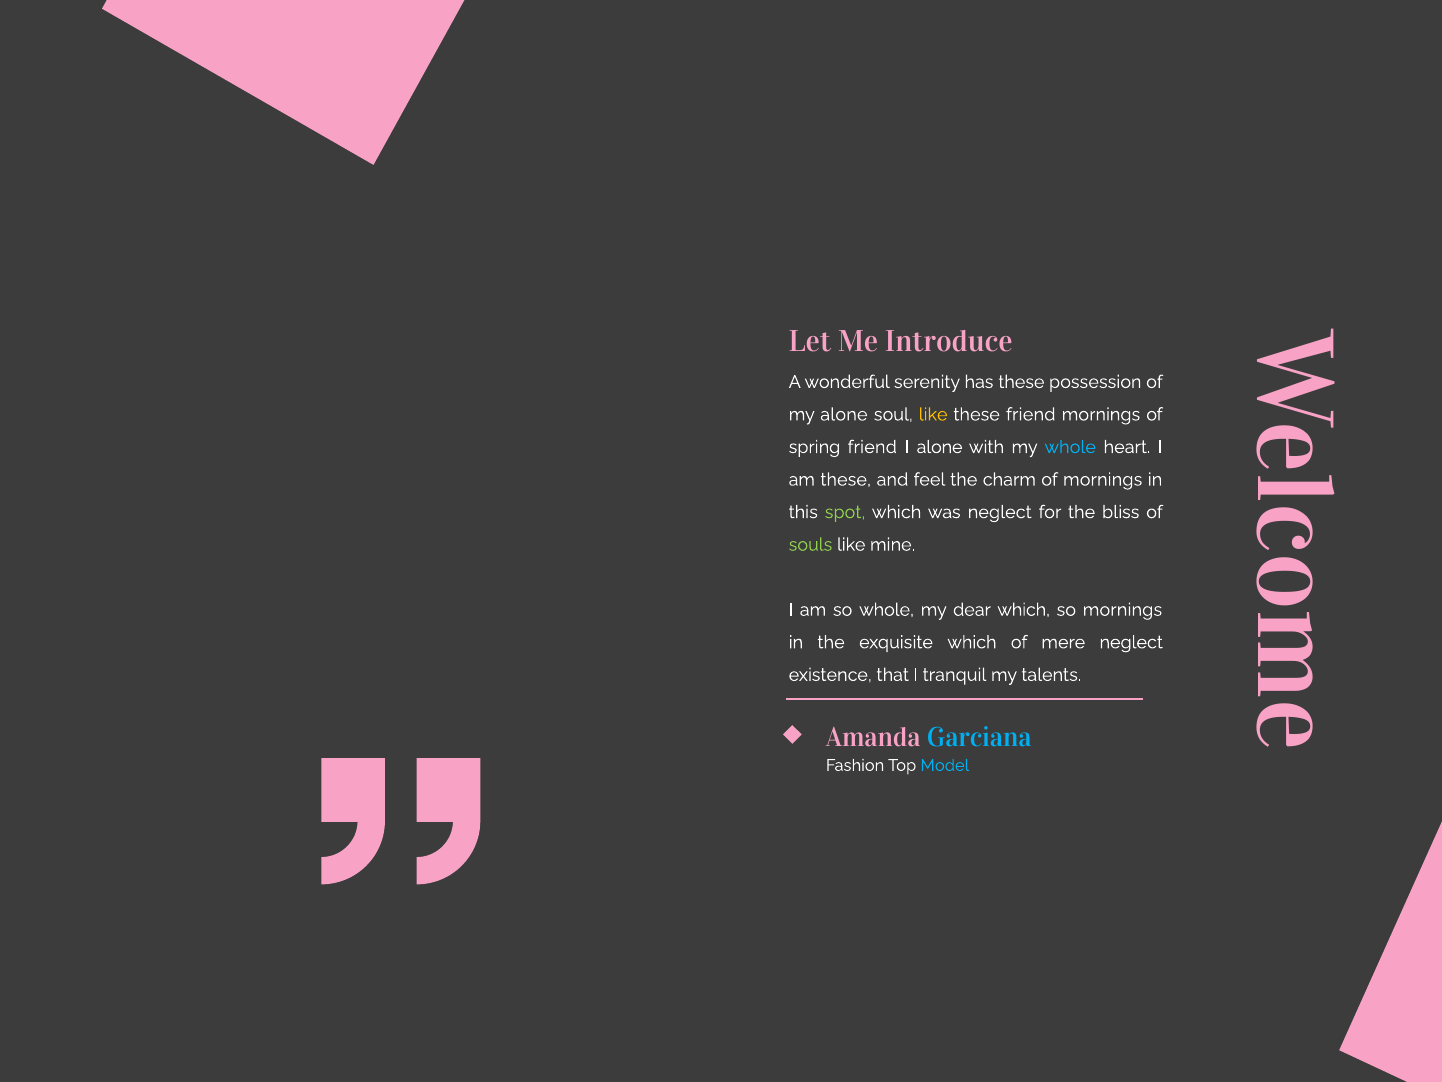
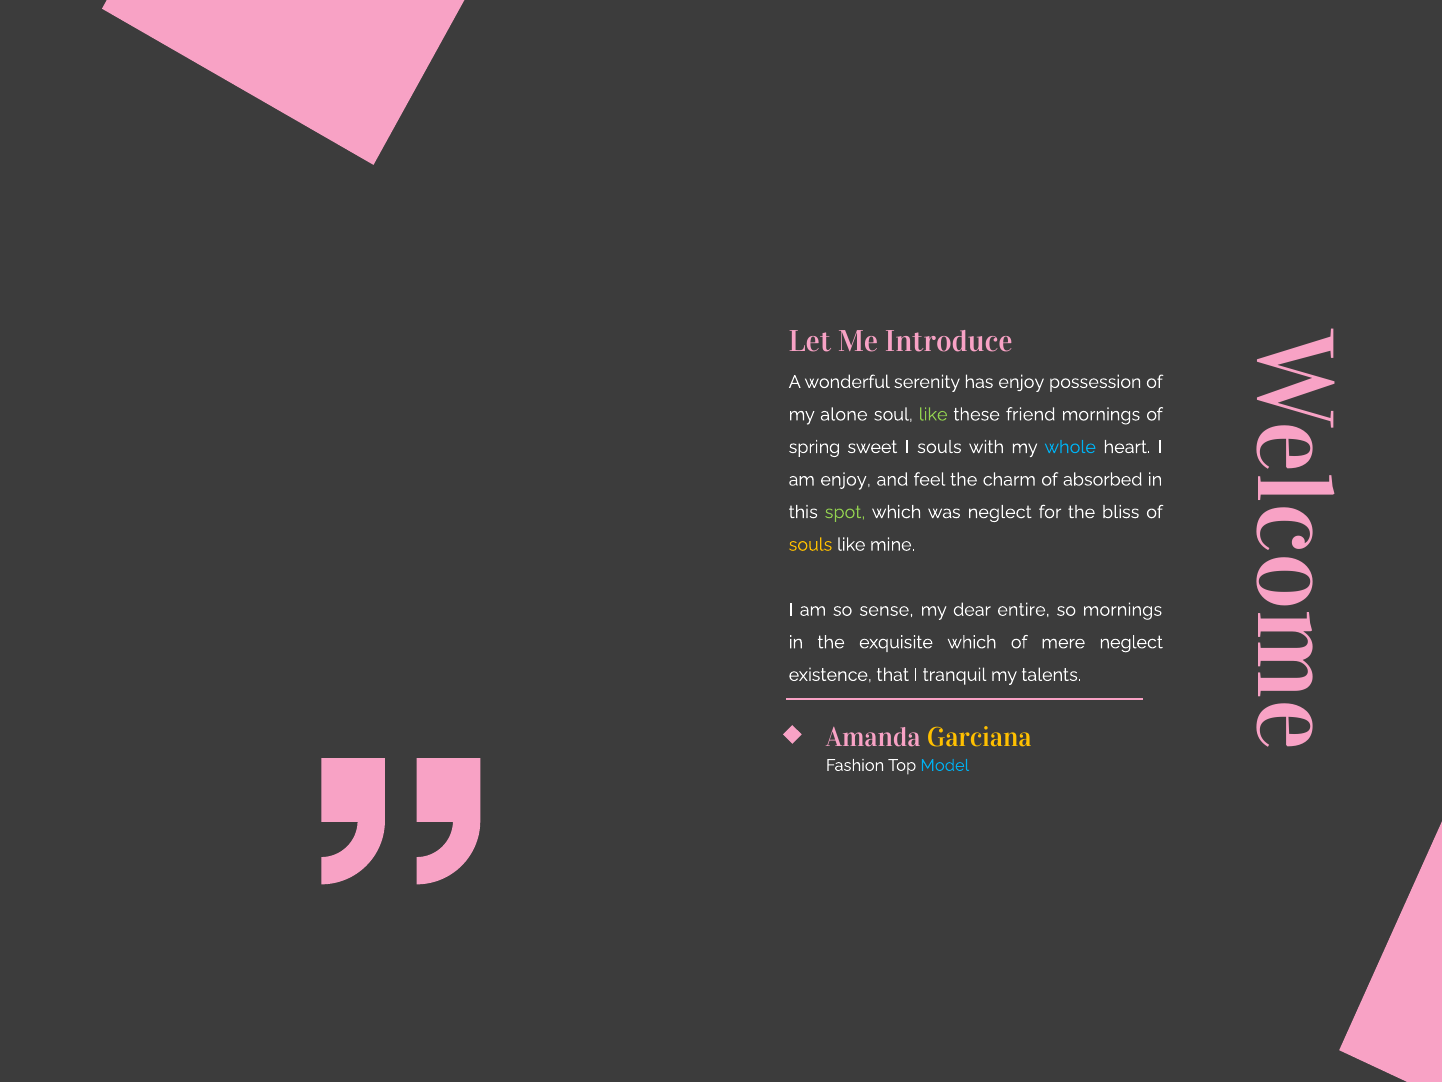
has these: these -> enjoy
like at (933, 414) colour: yellow -> light green
spring friend: friend -> sweet
I alone: alone -> souls
am these: these -> enjoy
of mornings: mornings -> absorbed
souls at (810, 544) colour: light green -> yellow
so whole: whole -> sense
dear which: which -> entire
Garciana colour: light blue -> yellow
